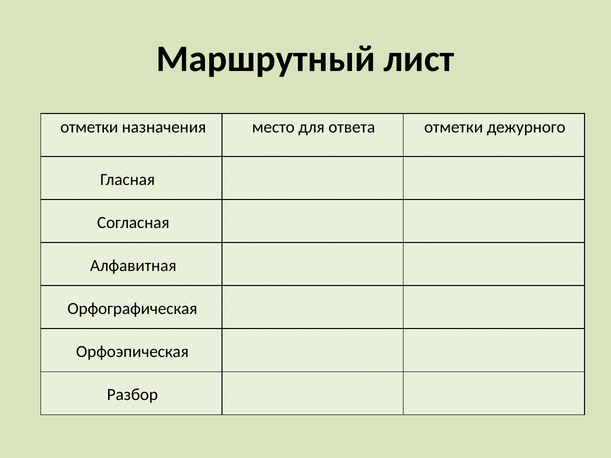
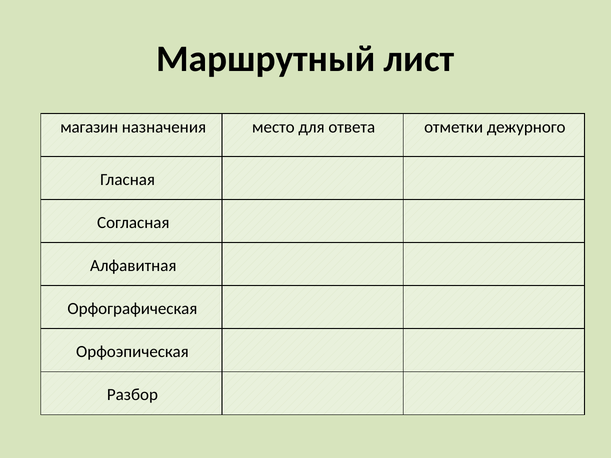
отметки at (89, 127): отметки -> магазин
